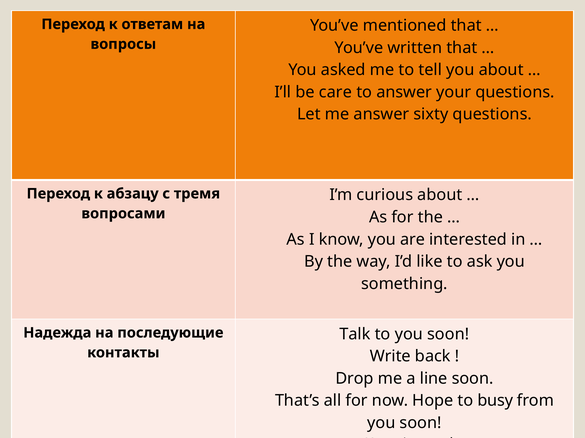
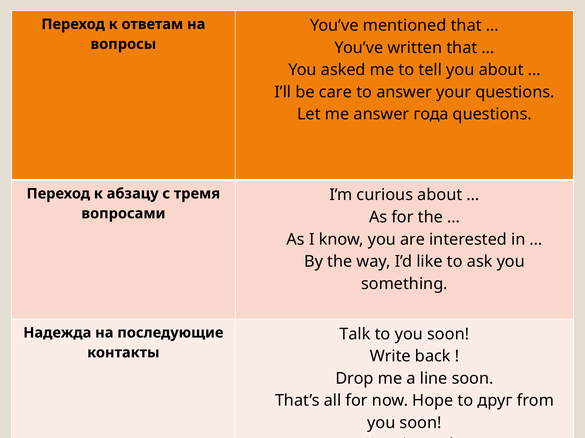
sixty: sixty -> года
busy: busy -> друг
